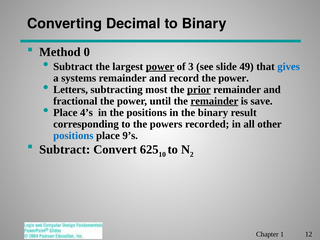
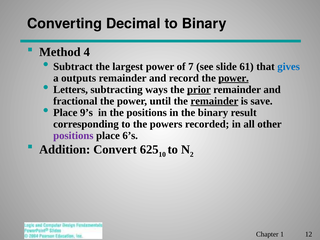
0: 0 -> 4
power at (160, 67) underline: present -> none
3: 3 -> 7
49: 49 -> 61
systems: systems -> outputs
power at (234, 78) underline: none -> present
most: most -> ways
4’s: 4’s -> 9’s
positions at (73, 136) colour: blue -> purple
9’s: 9’s -> 6’s
Subtract at (65, 150): Subtract -> Addition
